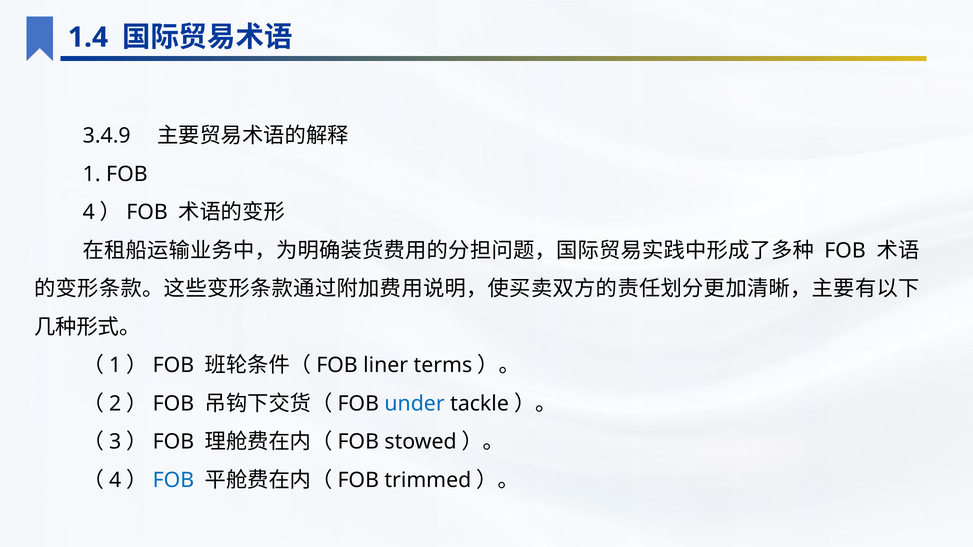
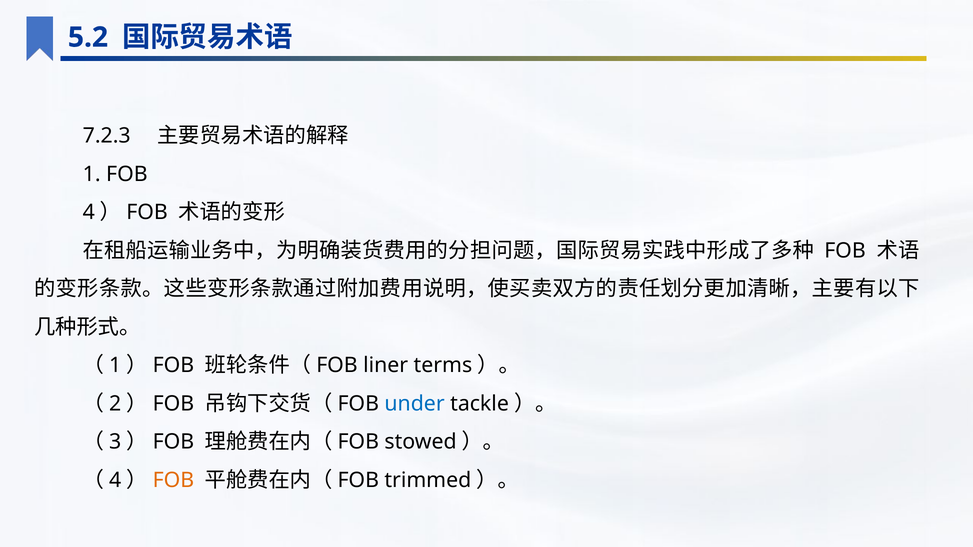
1.4: 1.4 -> 5.2
3.4.9: 3.4.9 -> 7.2.3
FOB at (173, 481) colour: blue -> orange
